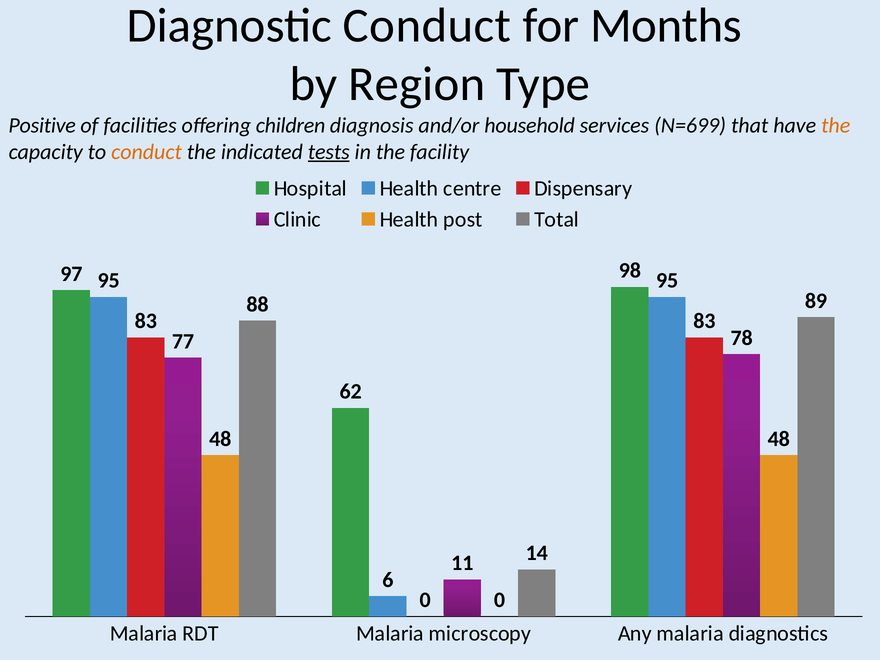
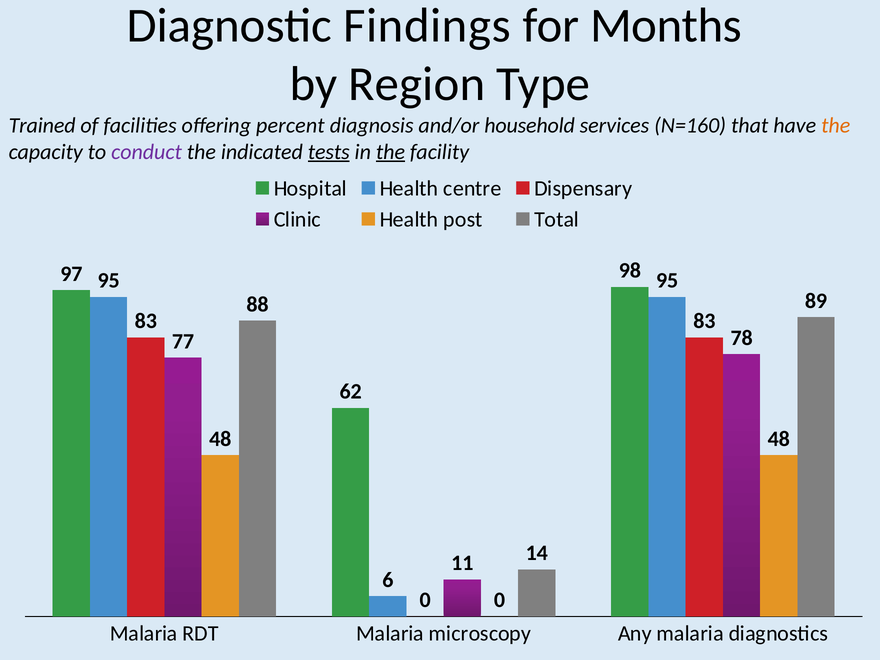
Diagnostic Conduct: Conduct -> Findings
Positive: Positive -> Trained
children: children -> percent
N=699: N=699 -> N=160
conduct at (147, 152) colour: orange -> purple
the at (390, 152) underline: none -> present
